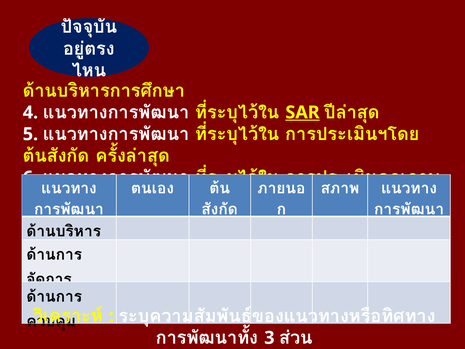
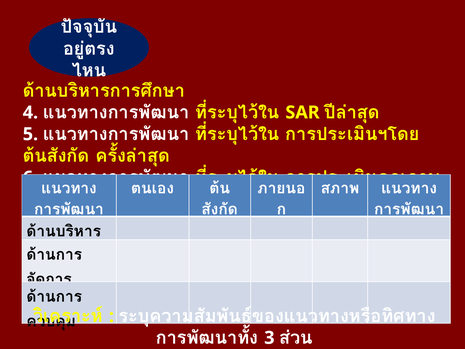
SAR underline: present -> none
